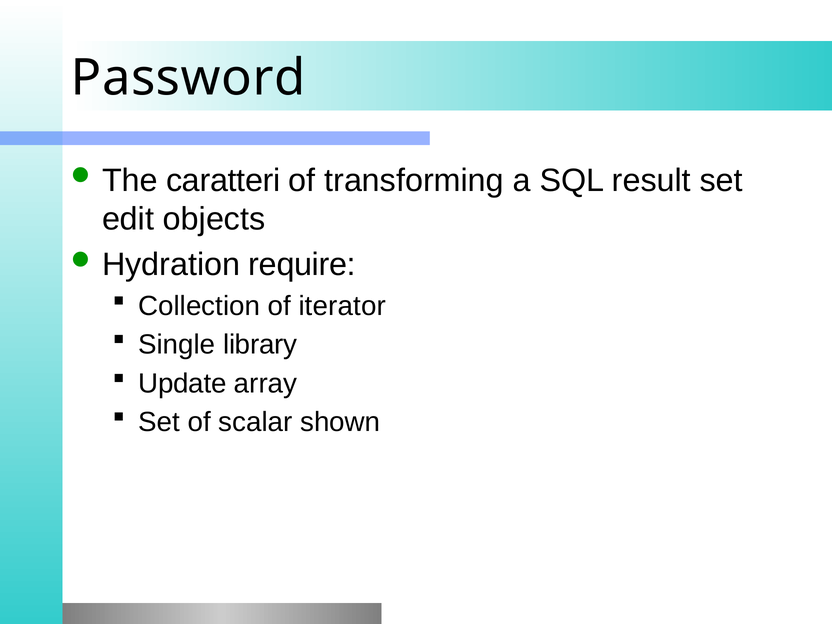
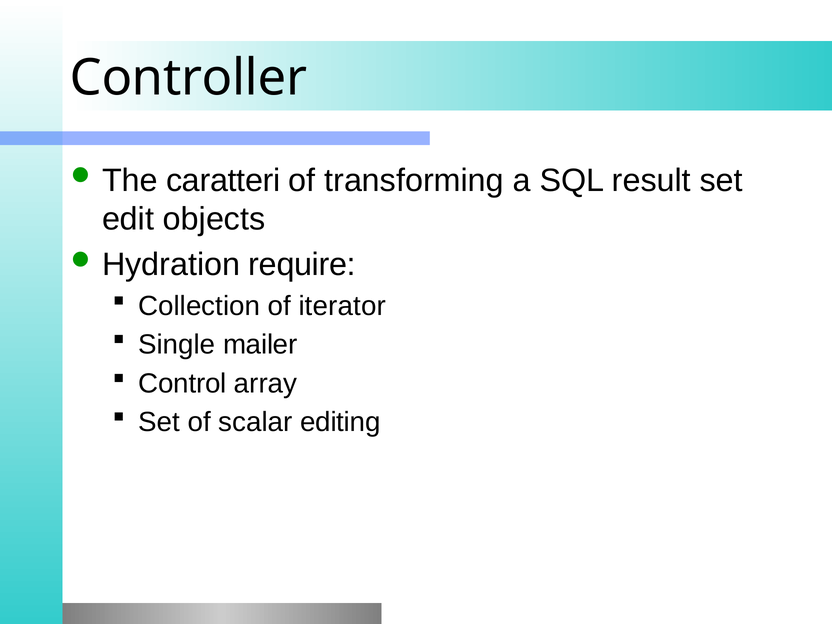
Password: Password -> Controller
library: library -> mailer
Update: Update -> Control
shown: shown -> editing
